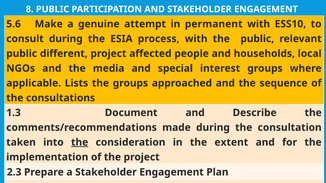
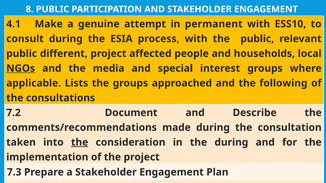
5.6: 5.6 -> 4.1
NGOs underline: none -> present
sequence: sequence -> following
1.3: 1.3 -> 7.2
the extent: extent -> during
2.3: 2.3 -> 7.3
